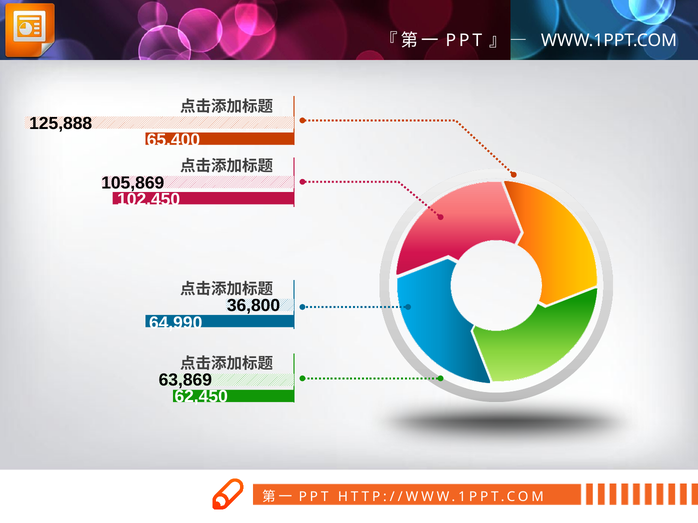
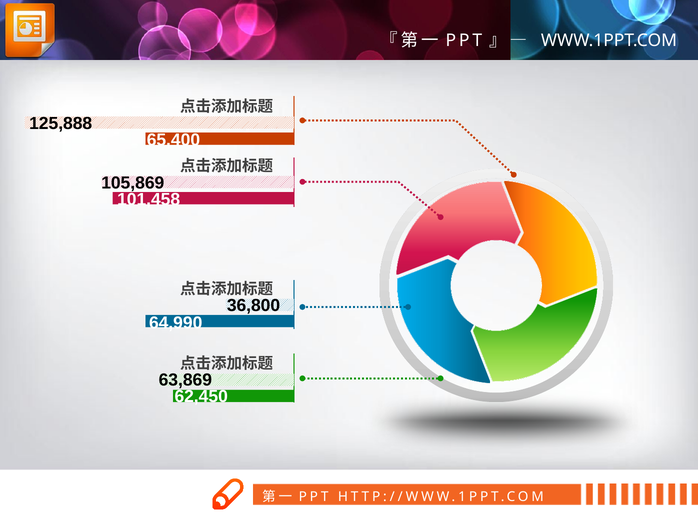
102,450: 102,450 -> 101,458
